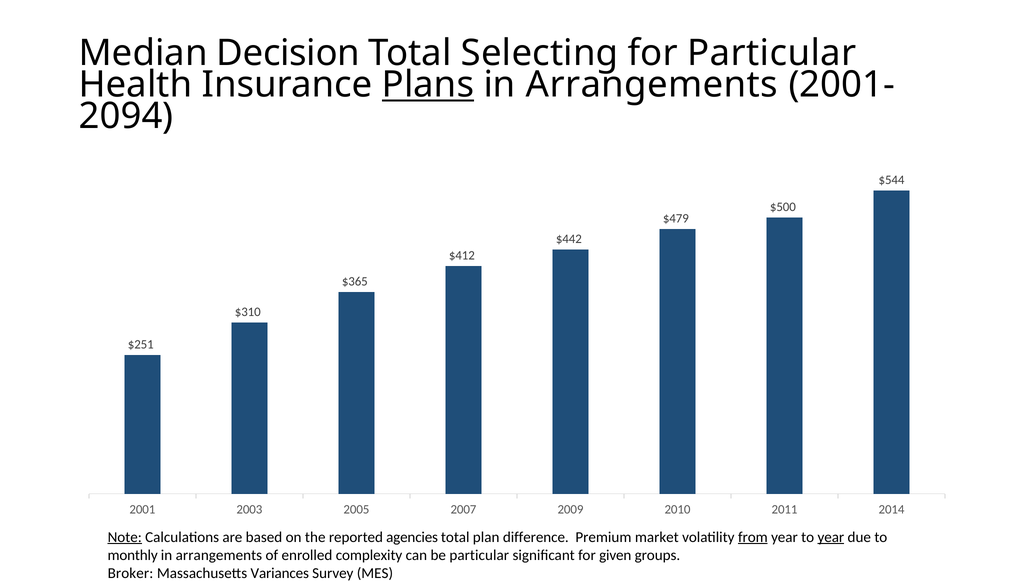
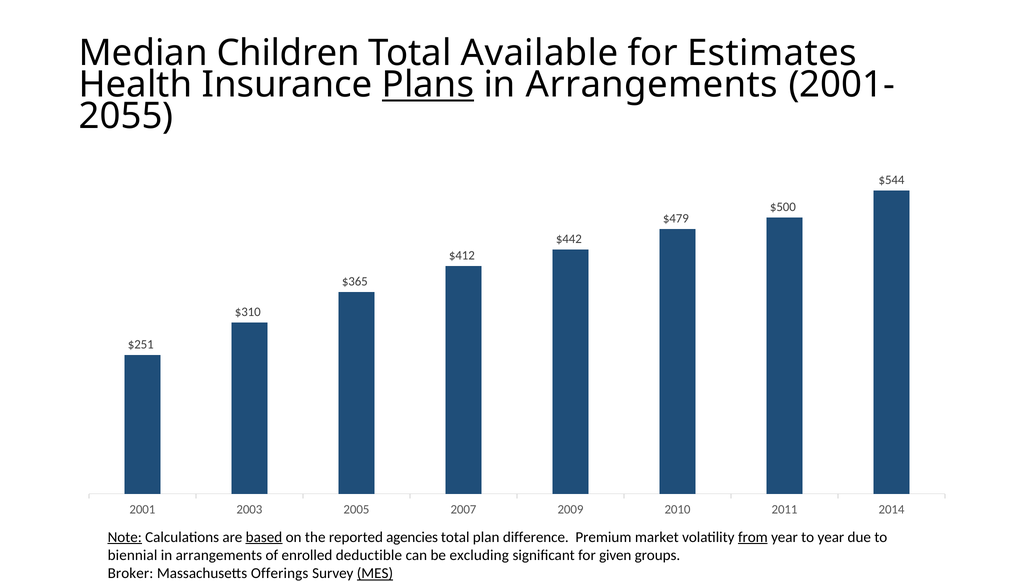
Decision: Decision -> Children
Selecting: Selecting -> Available
for Particular: Particular -> Estimates
2094: 2094 -> 2055
based underline: none -> present
year at (831, 537) underline: present -> none
monthly: monthly -> biennial
complexity: complexity -> deductible
be particular: particular -> excluding
Variances: Variances -> Offerings
MES underline: none -> present
